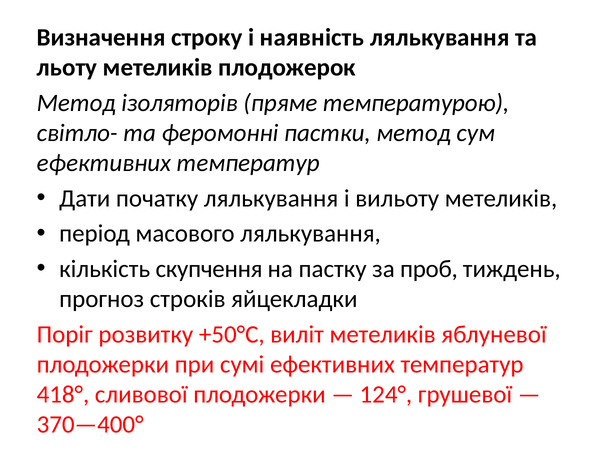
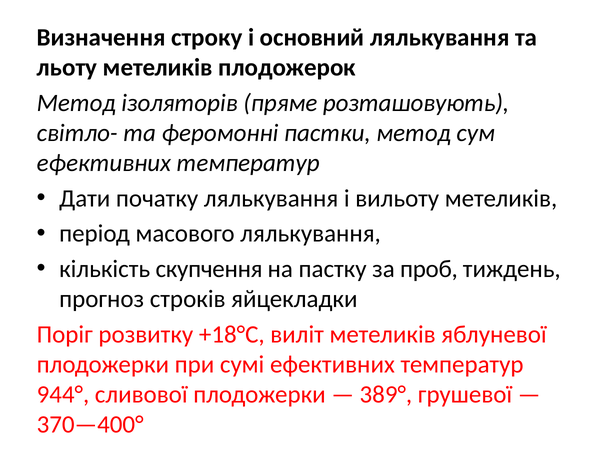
наявність: наявність -> основний
температурою: температурою -> розташовують
+50°С: +50°С -> +18°С
418°: 418° -> 944°
124°: 124° -> 389°
